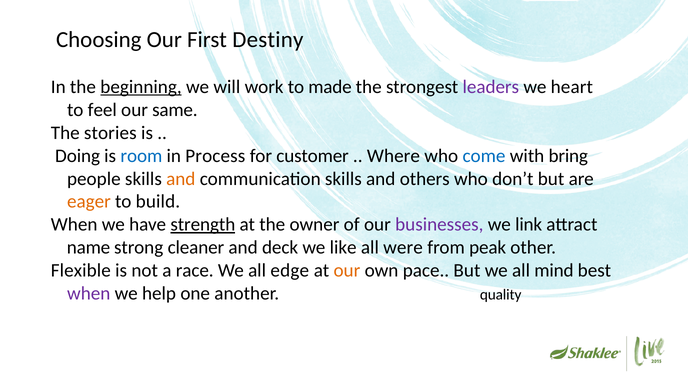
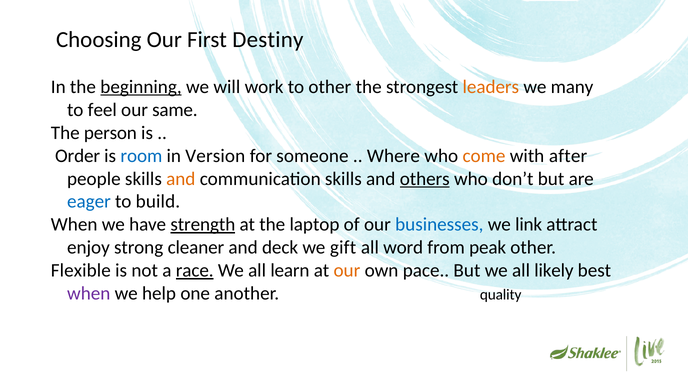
to made: made -> other
leaders colour: purple -> orange
heart: heart -> many
stories: stories -> person
Doing: Doing -> Order
Process: Process -> Version
customer: customer -> someone
come colour: blue -> orange
bring: bring -> after
others underline: none -> present
eager colour: orange -> blue
owner: owner -> laptop
businesses colour: purple -> blue
name: name -> enjoy
like: like -> gift
were: were -> word
race underline: none -> present
edge: edge -> learn
mind: mind -> likely
